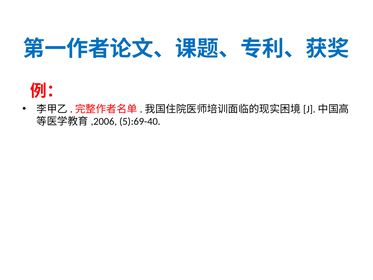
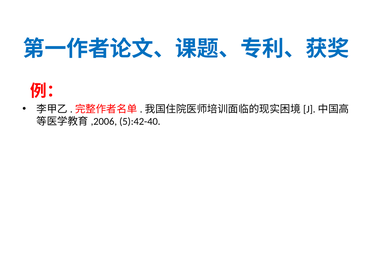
5):69-40: 5):69-40 -> 5):42-40
